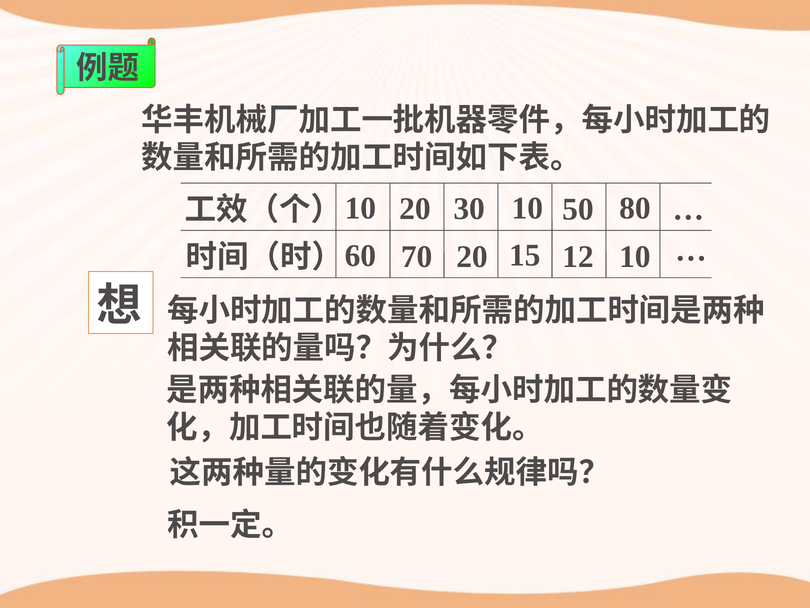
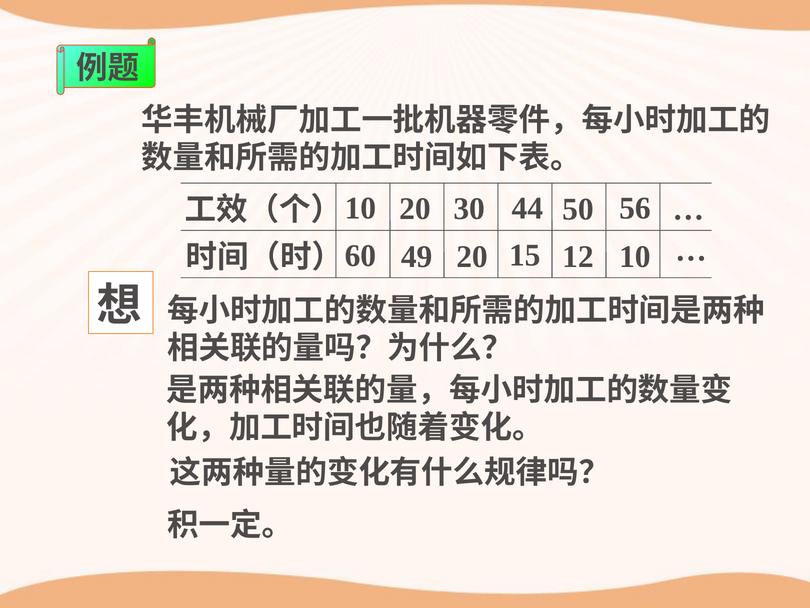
30 10: 10 -> 44
80: 80 -> 56
70: 70 -> 49
